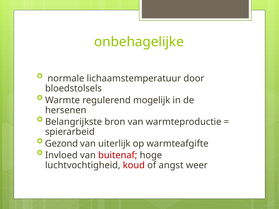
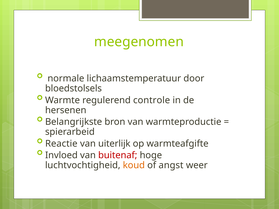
onbehagelijke: onbehagelijke -> meegenomen
mogelijk: mogelijk -> controle
Gezond: Gezond -> Reactie
koud colour: red -> orange
